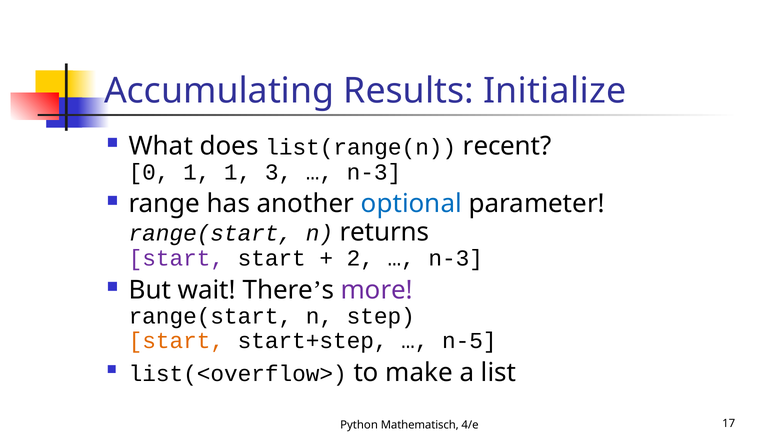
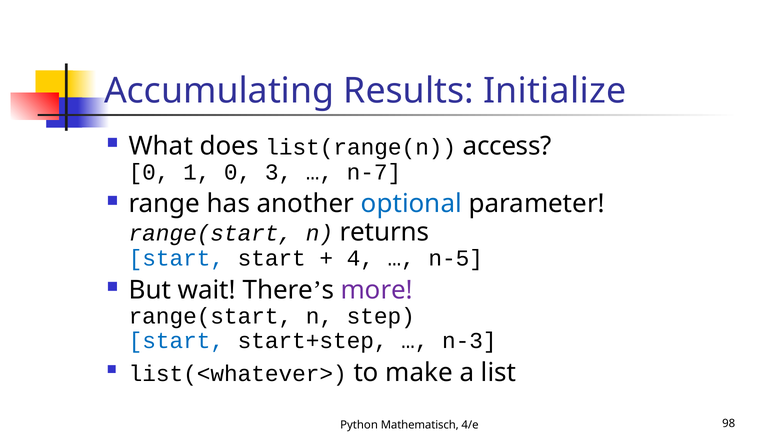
recent: recent -> access
1 1: 1 -> 0
n-3 at (374, 172): n-3 -> n-7
start at (176, 258) colour: purple -> blue
2: 2 -> 4
n-3 at (456, 258): n-3 -> n-5
start at (176, 341) colour: orange -> blue
n-5: n-5 -> n-3
list(<overflow>: list(<overflow> -> list(<whatever>
17: 17 -> 98
